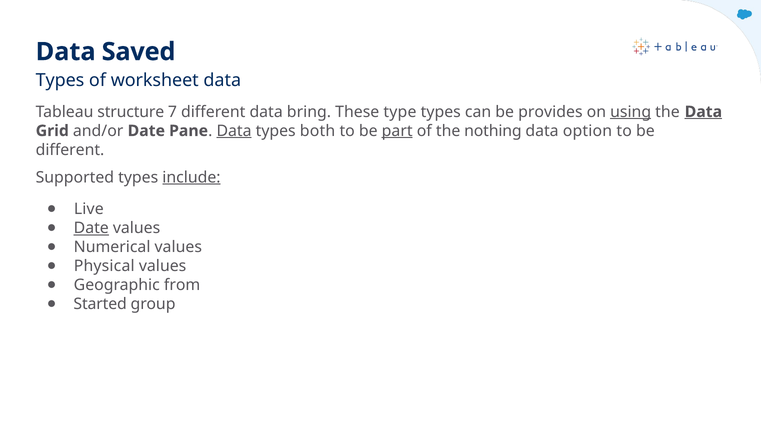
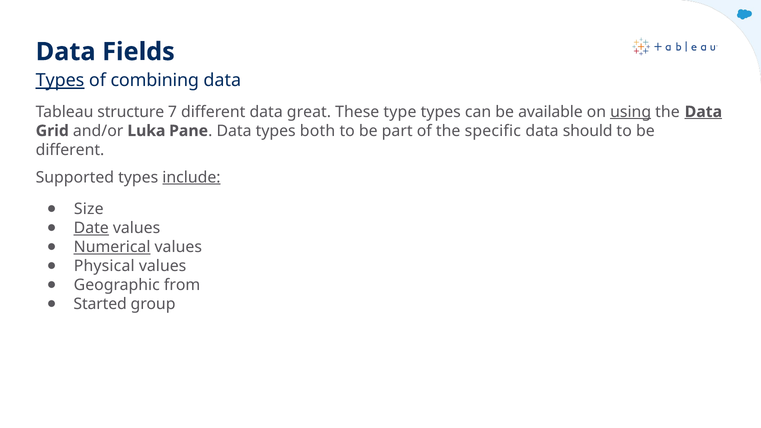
Saved: Saved -> Fields
Types at (60, 81) underline: none -> present
worksheet: worksheet -> combining
bring: bring -> great
provides: provides -> available
and/or Date: Date -> Luka
Data at (234, 131) underline: present -> none
part underline: present -> none
nothing: nothing -> specific
option: option -> should
Live: Live -> Size
Numerical underline: none -> present
